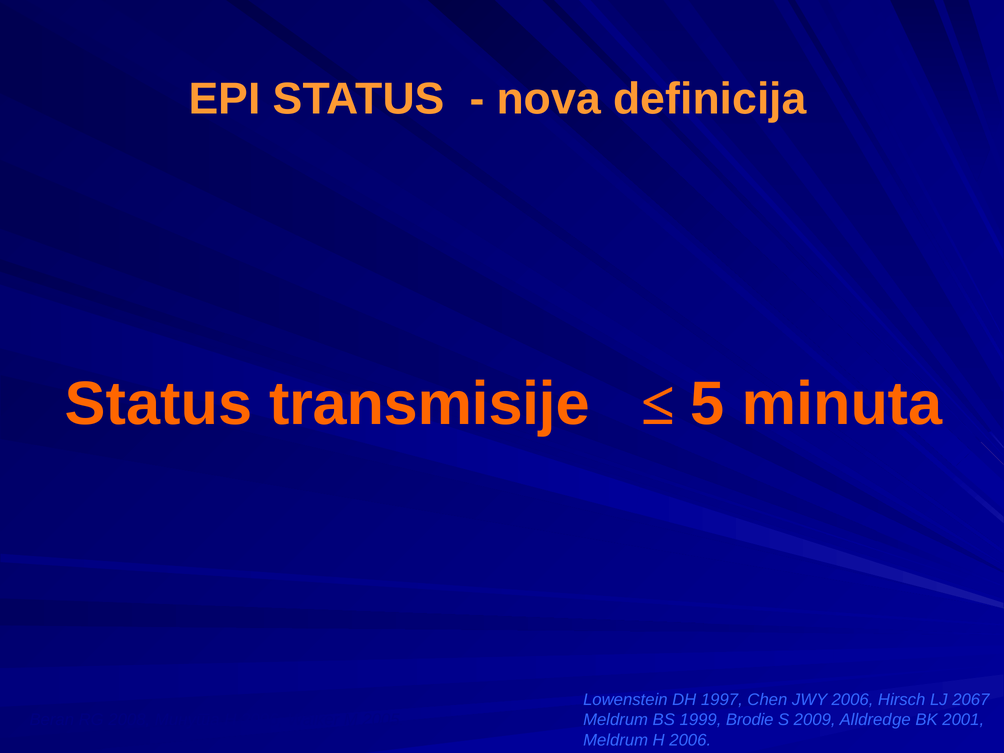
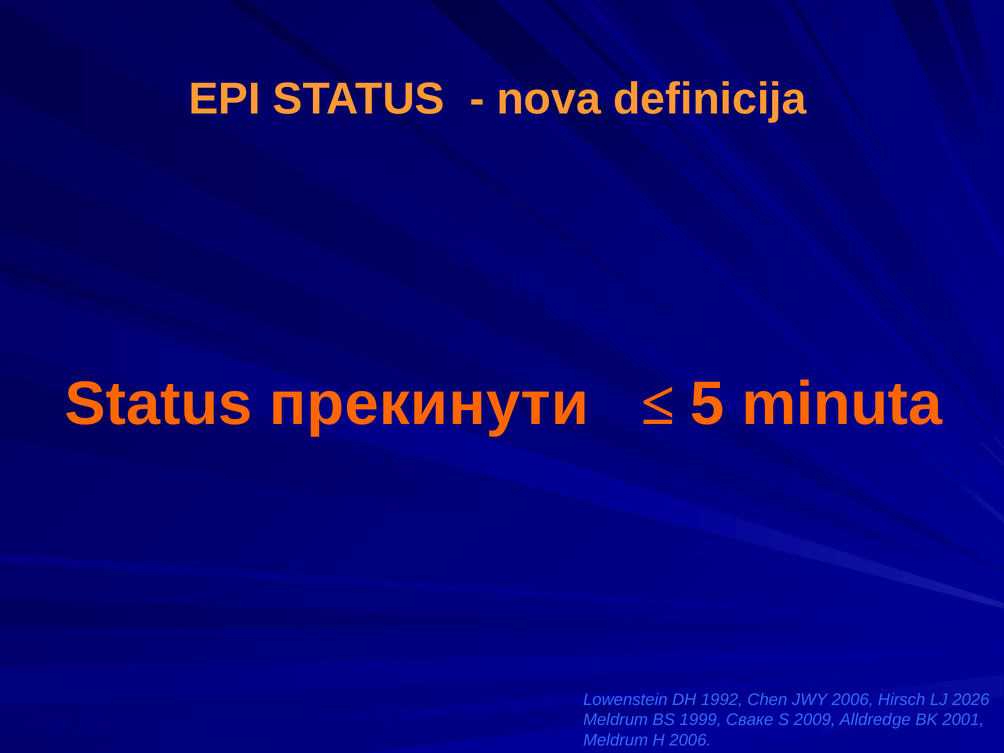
transmisije: transmisije -> прекинути
1997: 1997 -> 1992
2067: 2067 -> 2026
Brodie: Brodie -> Сваке
